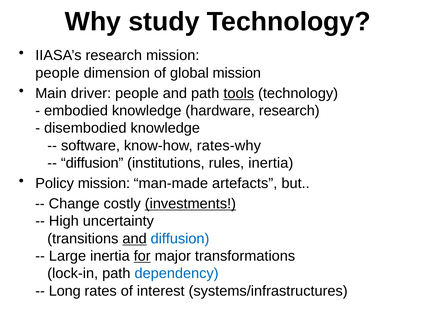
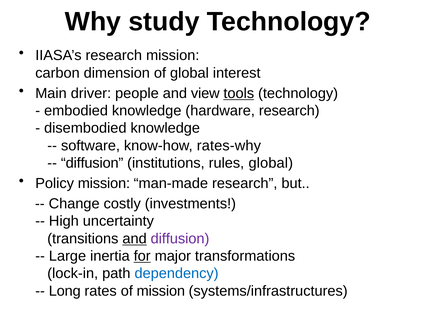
people at (57, 73): people -> carbon
global mission: mission -> interest
and path: path -> view
rules inertia: inertia -> global
man-made artefacts: artefacts -> research
investments underline: present -> none
diffusion at (180, 239) colour: blue -> purple
of interest: interest -> mission
